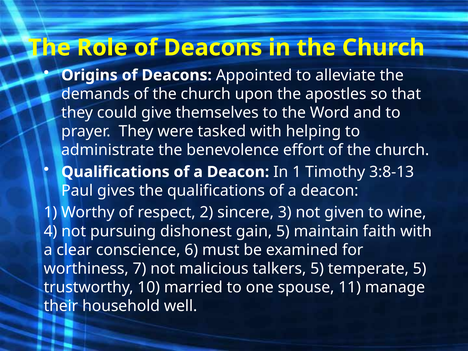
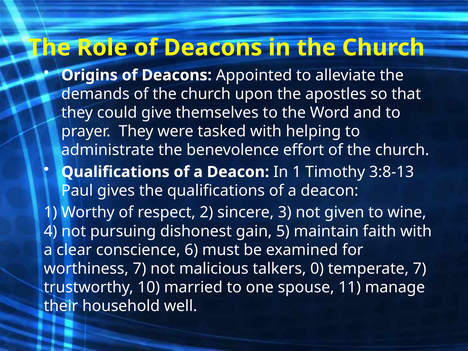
talkers 5: 5 -> 0
temperate 5: 5 -> 7
